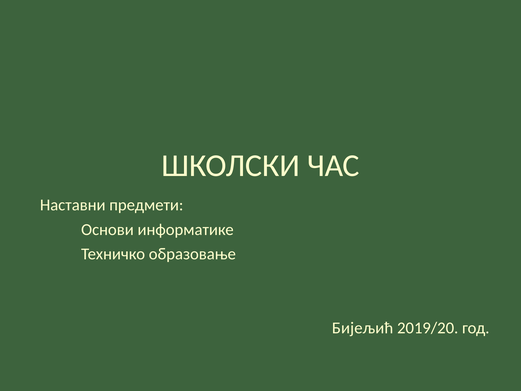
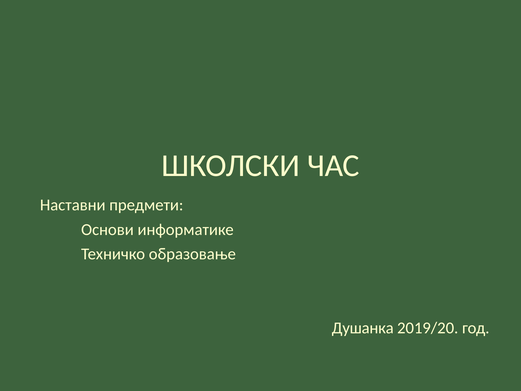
Бијељић: Бијељић -> Душанка
